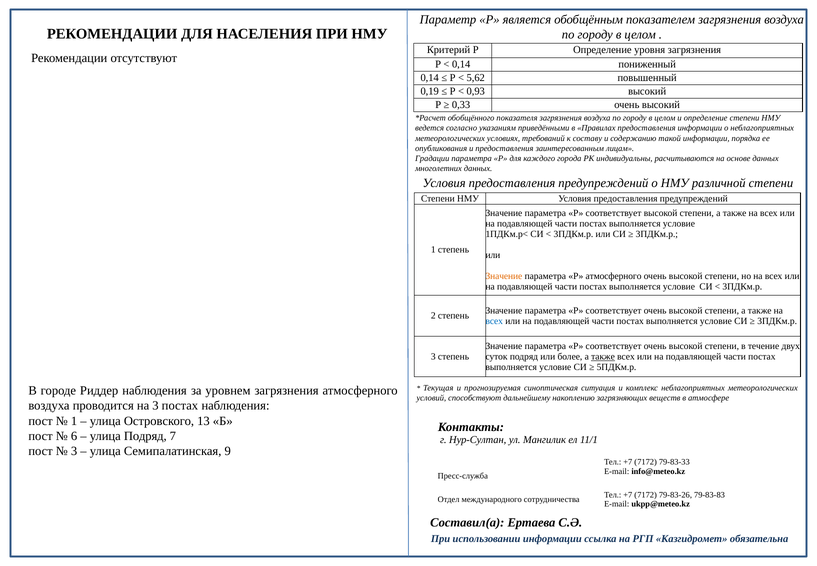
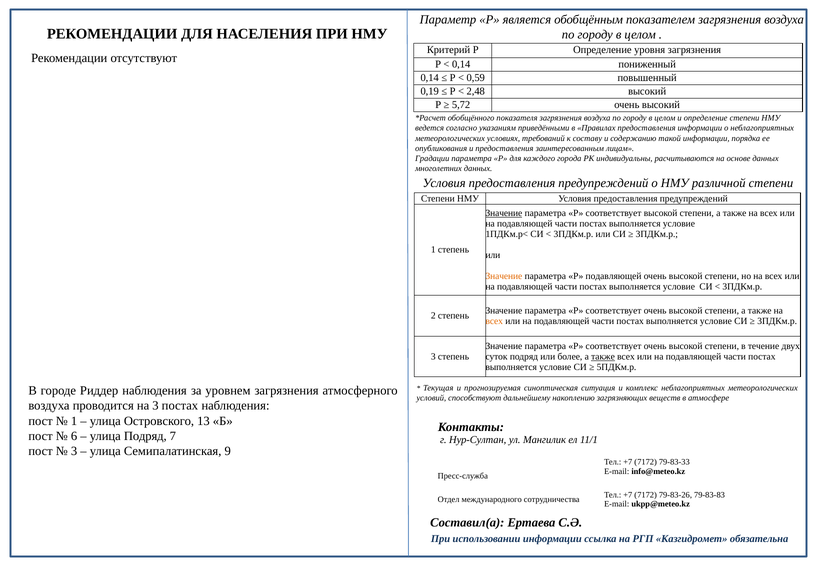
5,62: 5,62 -> 0,59
0,93: 0,93 -> 2,48
0,33: 0,33 -> 5,72
Значение at (504, 213) underline: none -> present
Р атмосферного: атмосферного -> подавляющей
всех at (494, 321) colour: blue -> orange
